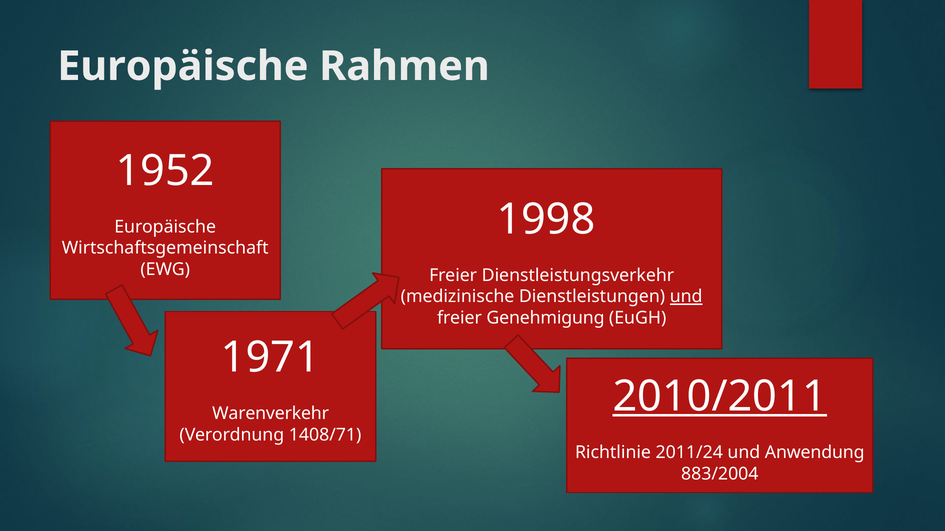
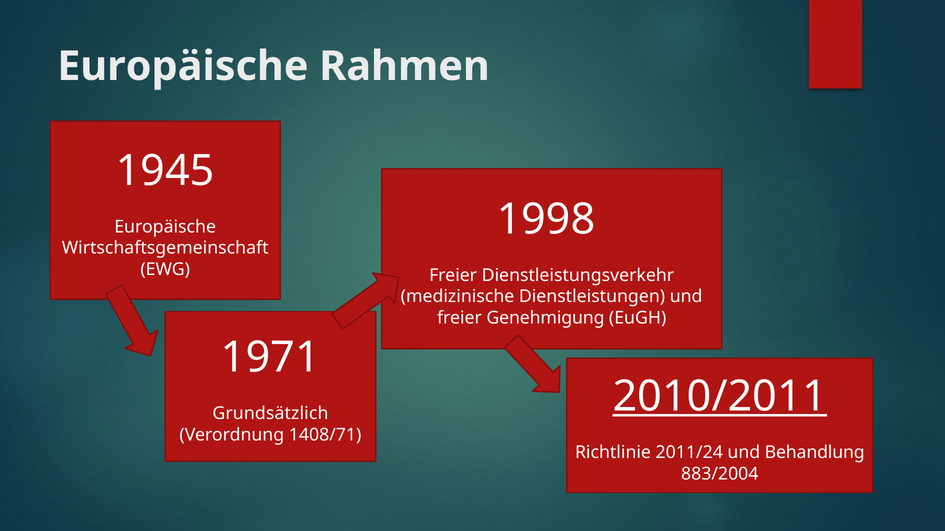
1952: 1952 -> 1945
und at (686, 297) underline: present -> none
Warenverkehr: Warenverkehr -> Grundsätzlich
Anwendung: Anwendung -> Behandlung
